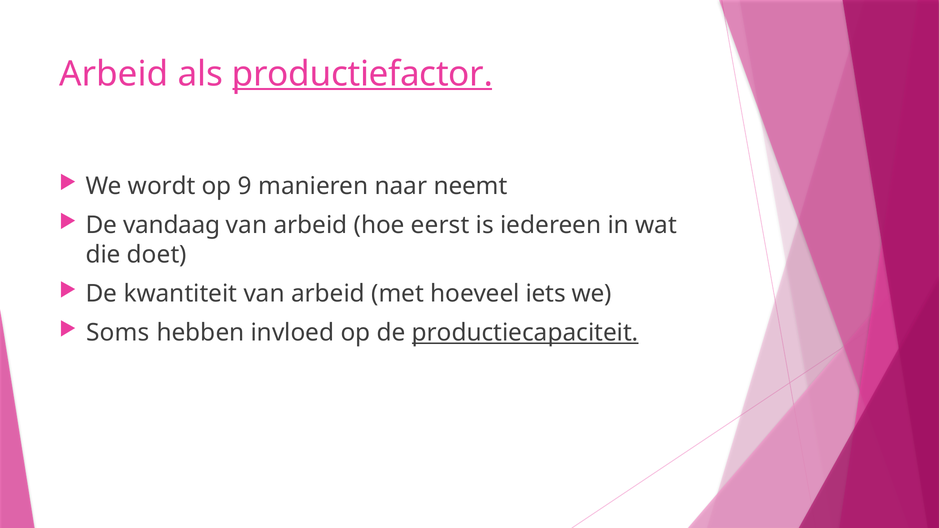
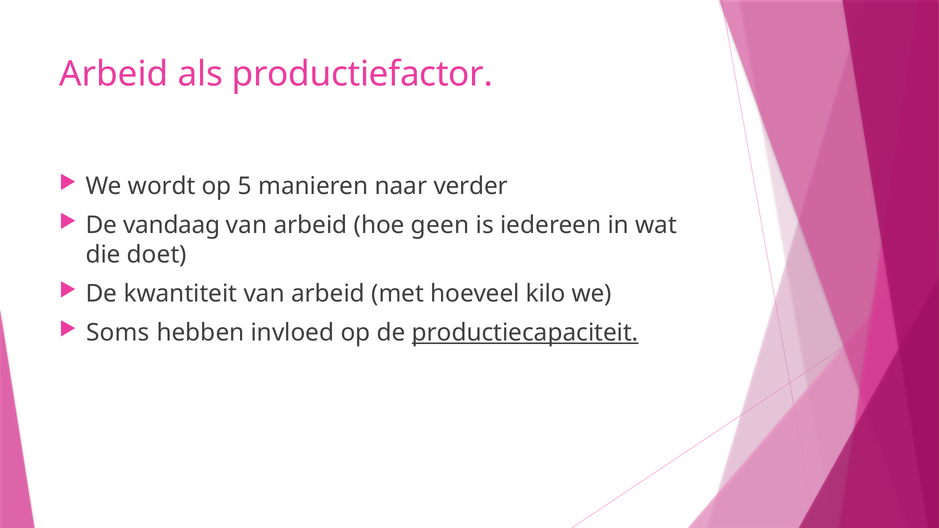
productiefactor underline: present -> none
9: 9 -> 5
neemt: neemt -> verder
eerst: eerst -> geen
iets: iets -> kilo
